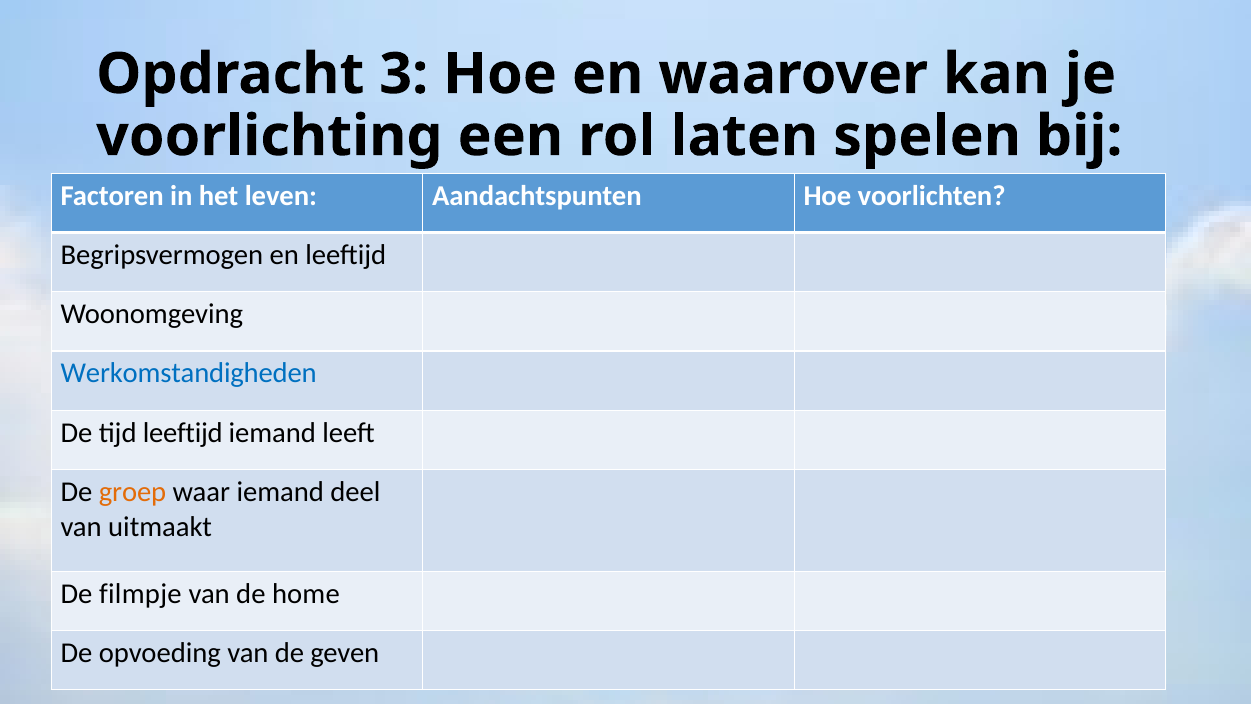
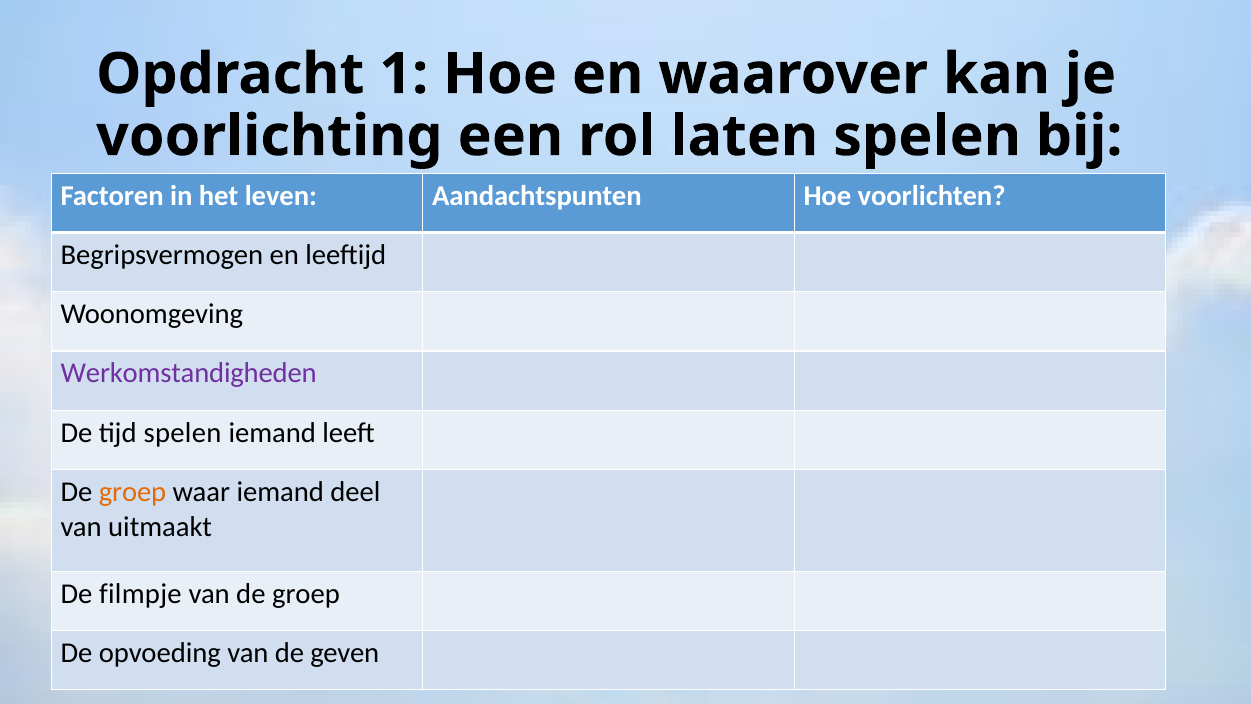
3: 3 -> 1
Werkomstandigheden colour: blue -> purple
tijd leeftijd: leeftijd -> spelen
van de home: home -> groep
